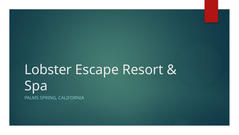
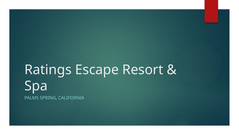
Lobster: Lobster -> Ratings
